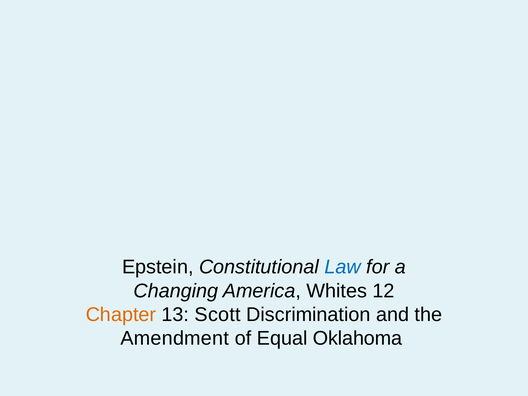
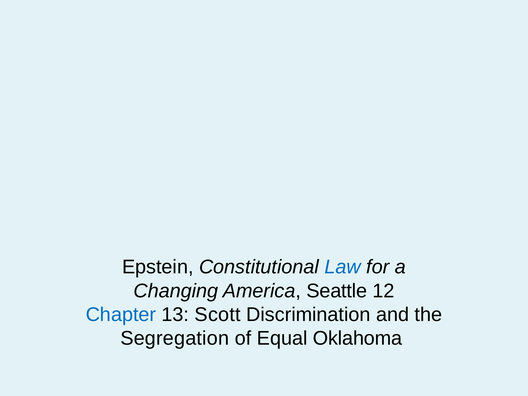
Whites: Whites -> Seattle
Chapter colour: orange -> blue
Amendment: Amendment -> Segregation
